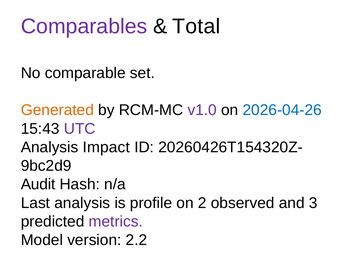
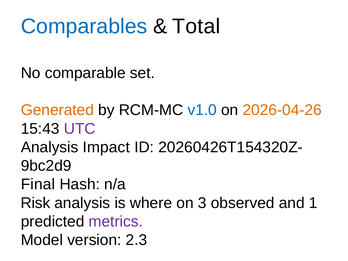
Comparables colour: purple -> blue
v1.0 colour: purple -> blue
2026-04-26 colour: blue -> orange
Audit: Audit -> Final
Last: Last -> Risk
profile: profile -> where
2: 2 -> 3
3: 3 -> 1
2.2: 2.2 -> 2.3
